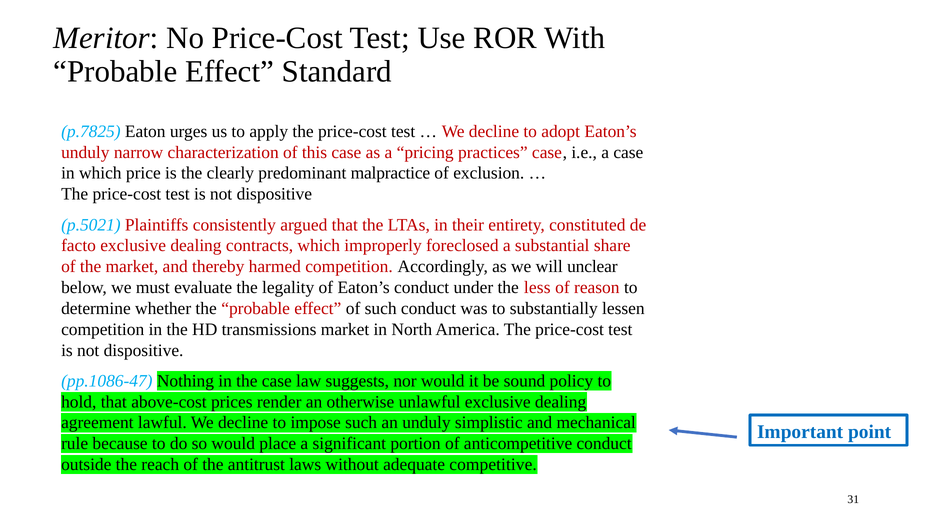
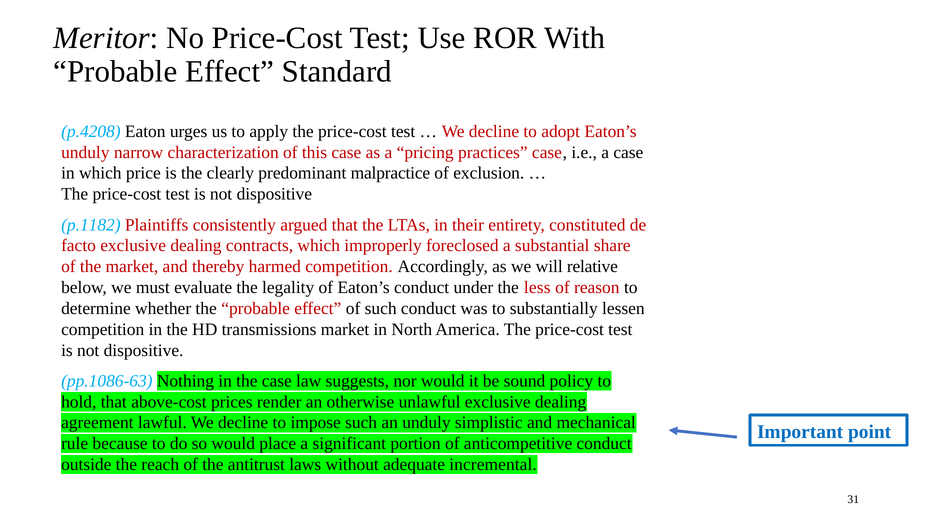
p.7825: p.7825 -> p.4208
p.5021: p.5021 -> p.1182
unclear: unclear -> relative
pp.1086-47: pp.1086-47 -> pp.1086-63
competitive: competitive -> incremental
